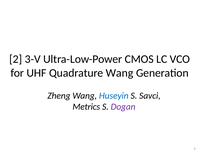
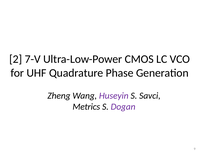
3-V: 3-V -> 7-V
Quadrature Wang: Wang -> Phase
Huseyin colour: blue -> purple
